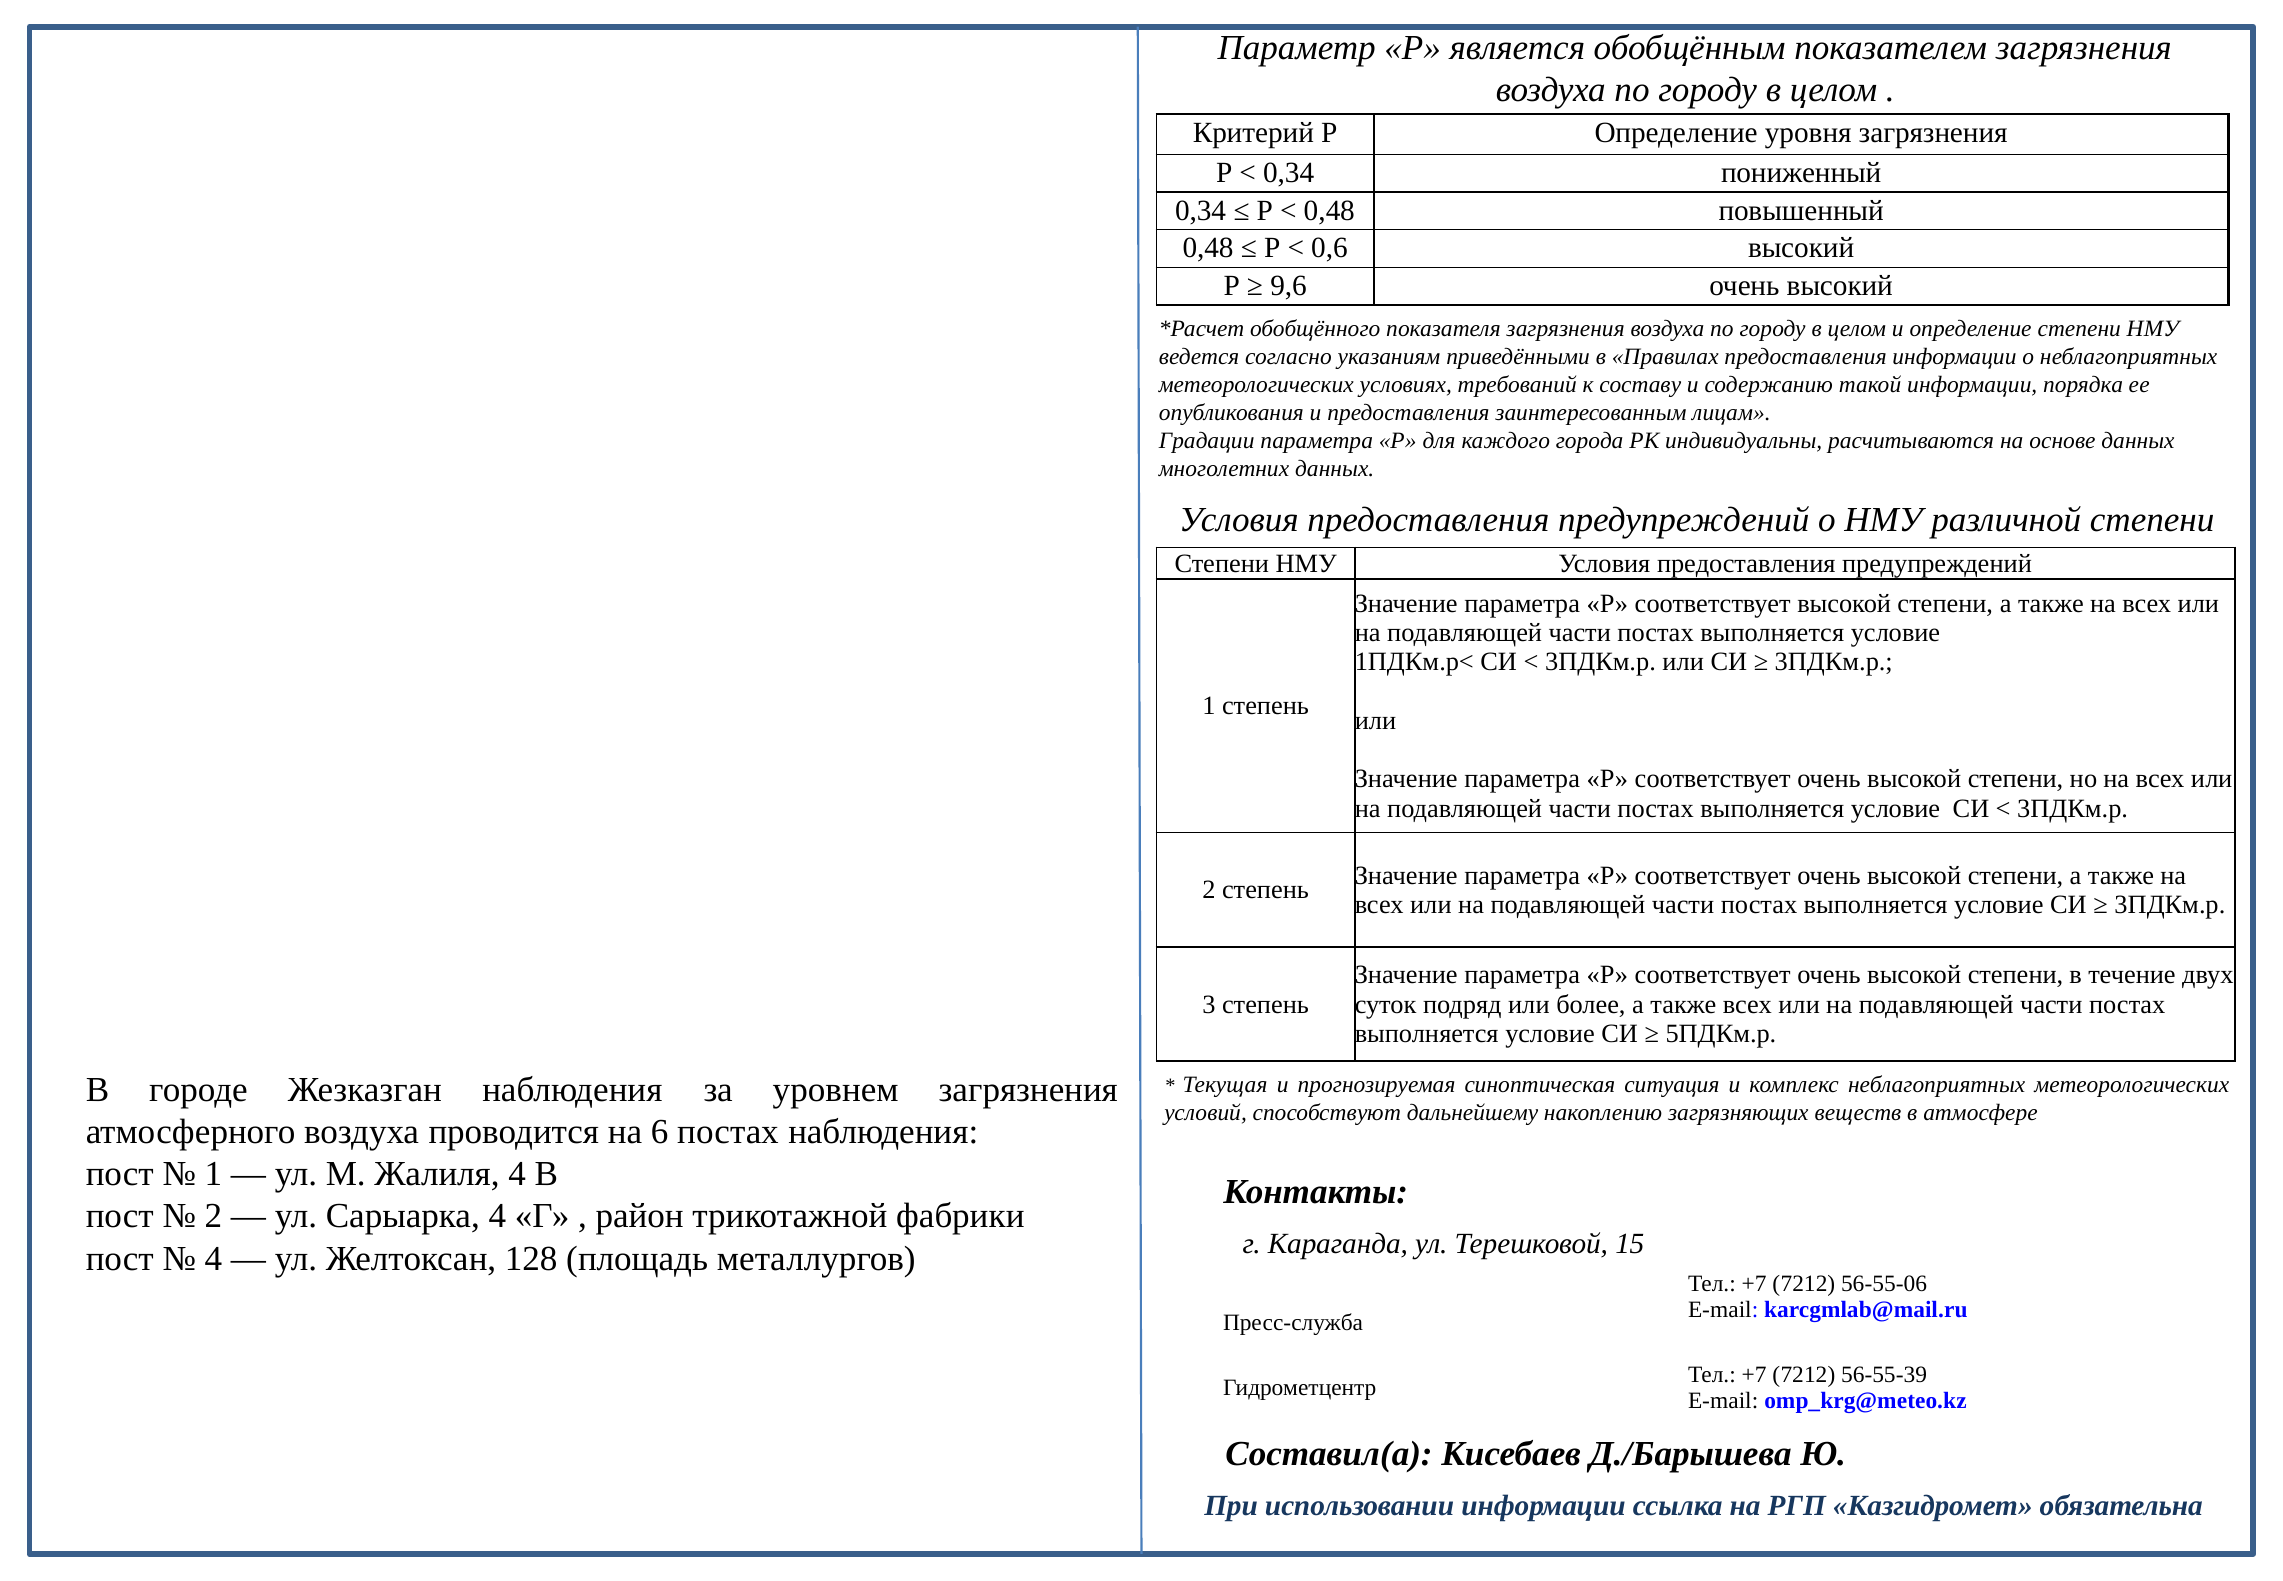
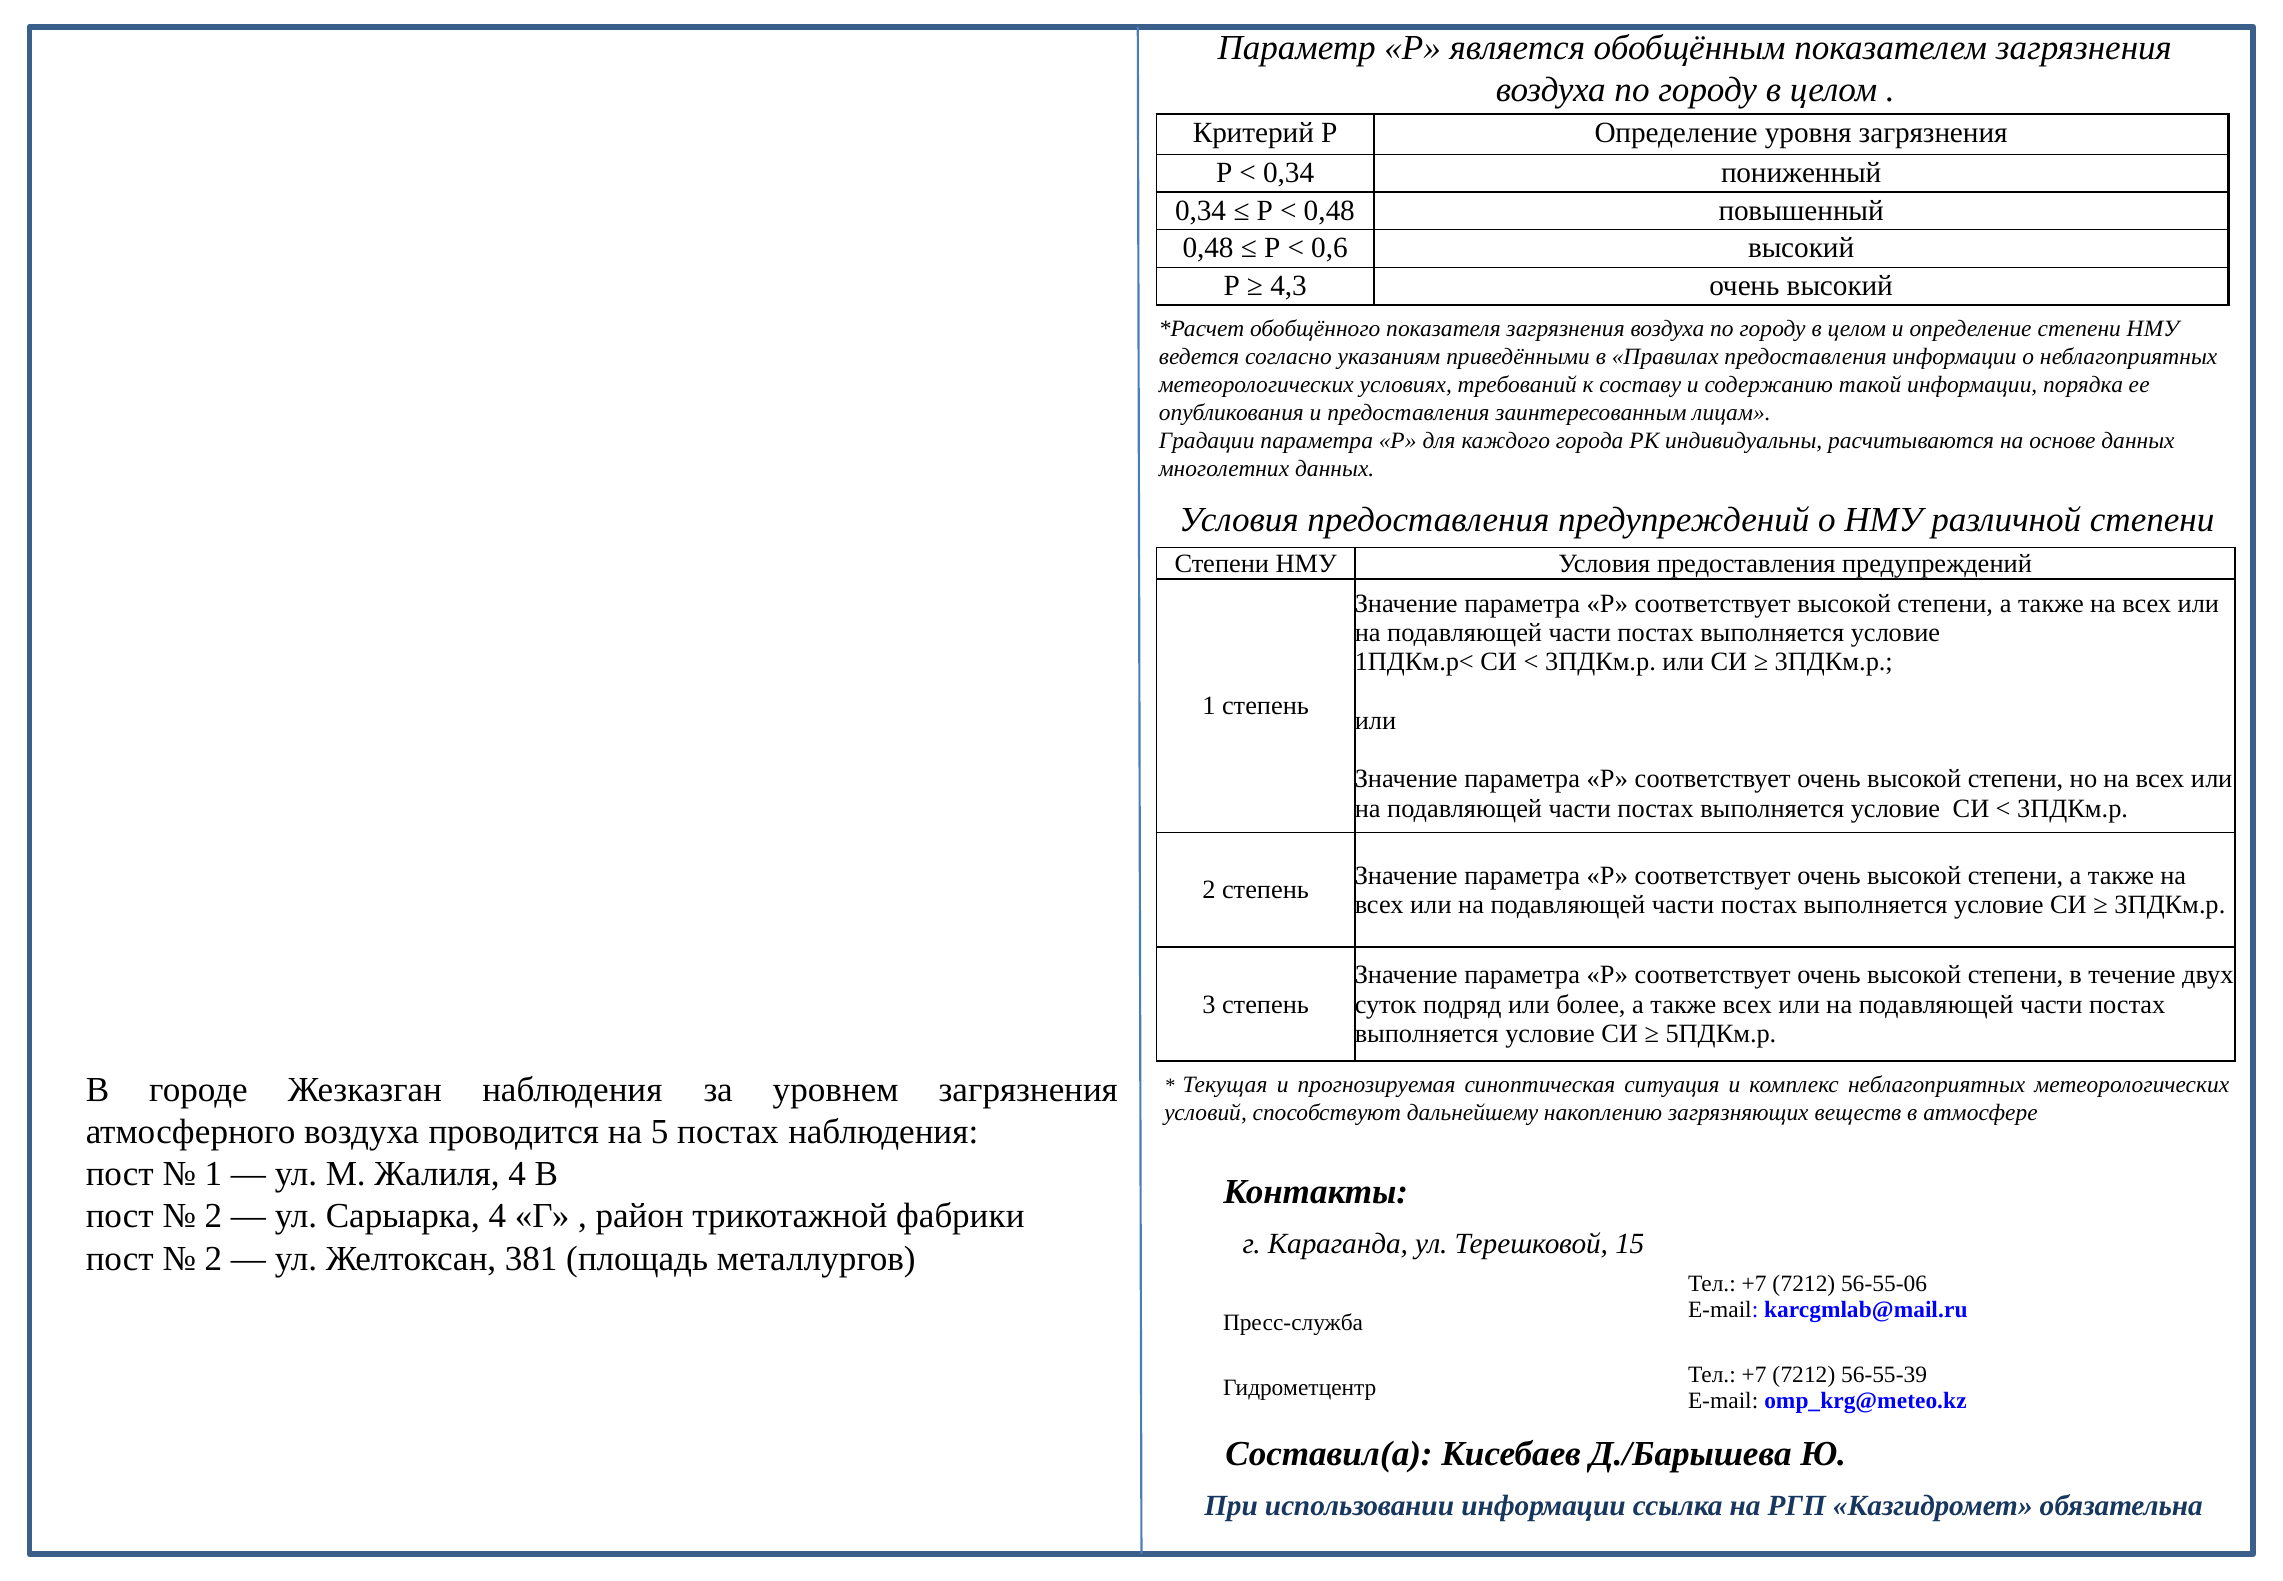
9,6: 9,6 -> 4,3
6: 6 -> 5
4 at (213, 1258): 4 -> 2
128: 128 -> 381
